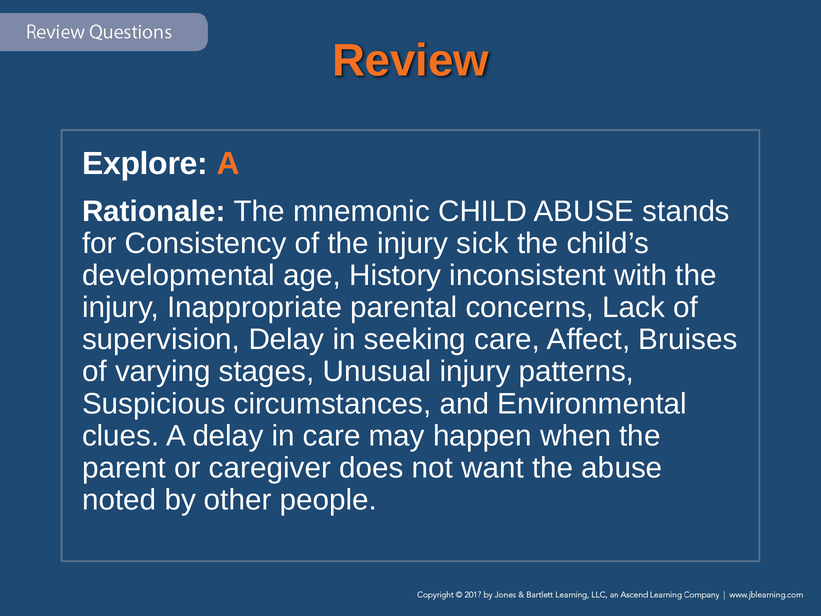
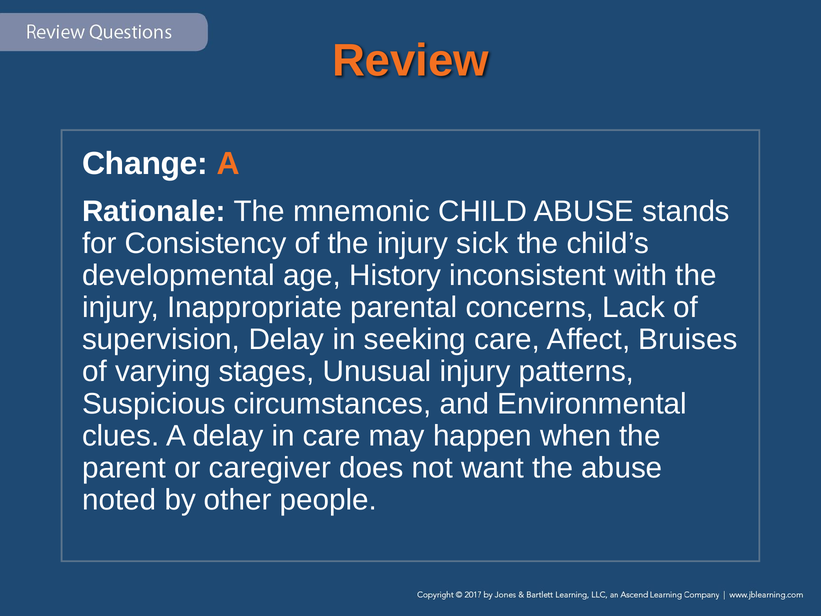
Explore: Explore -> Change
